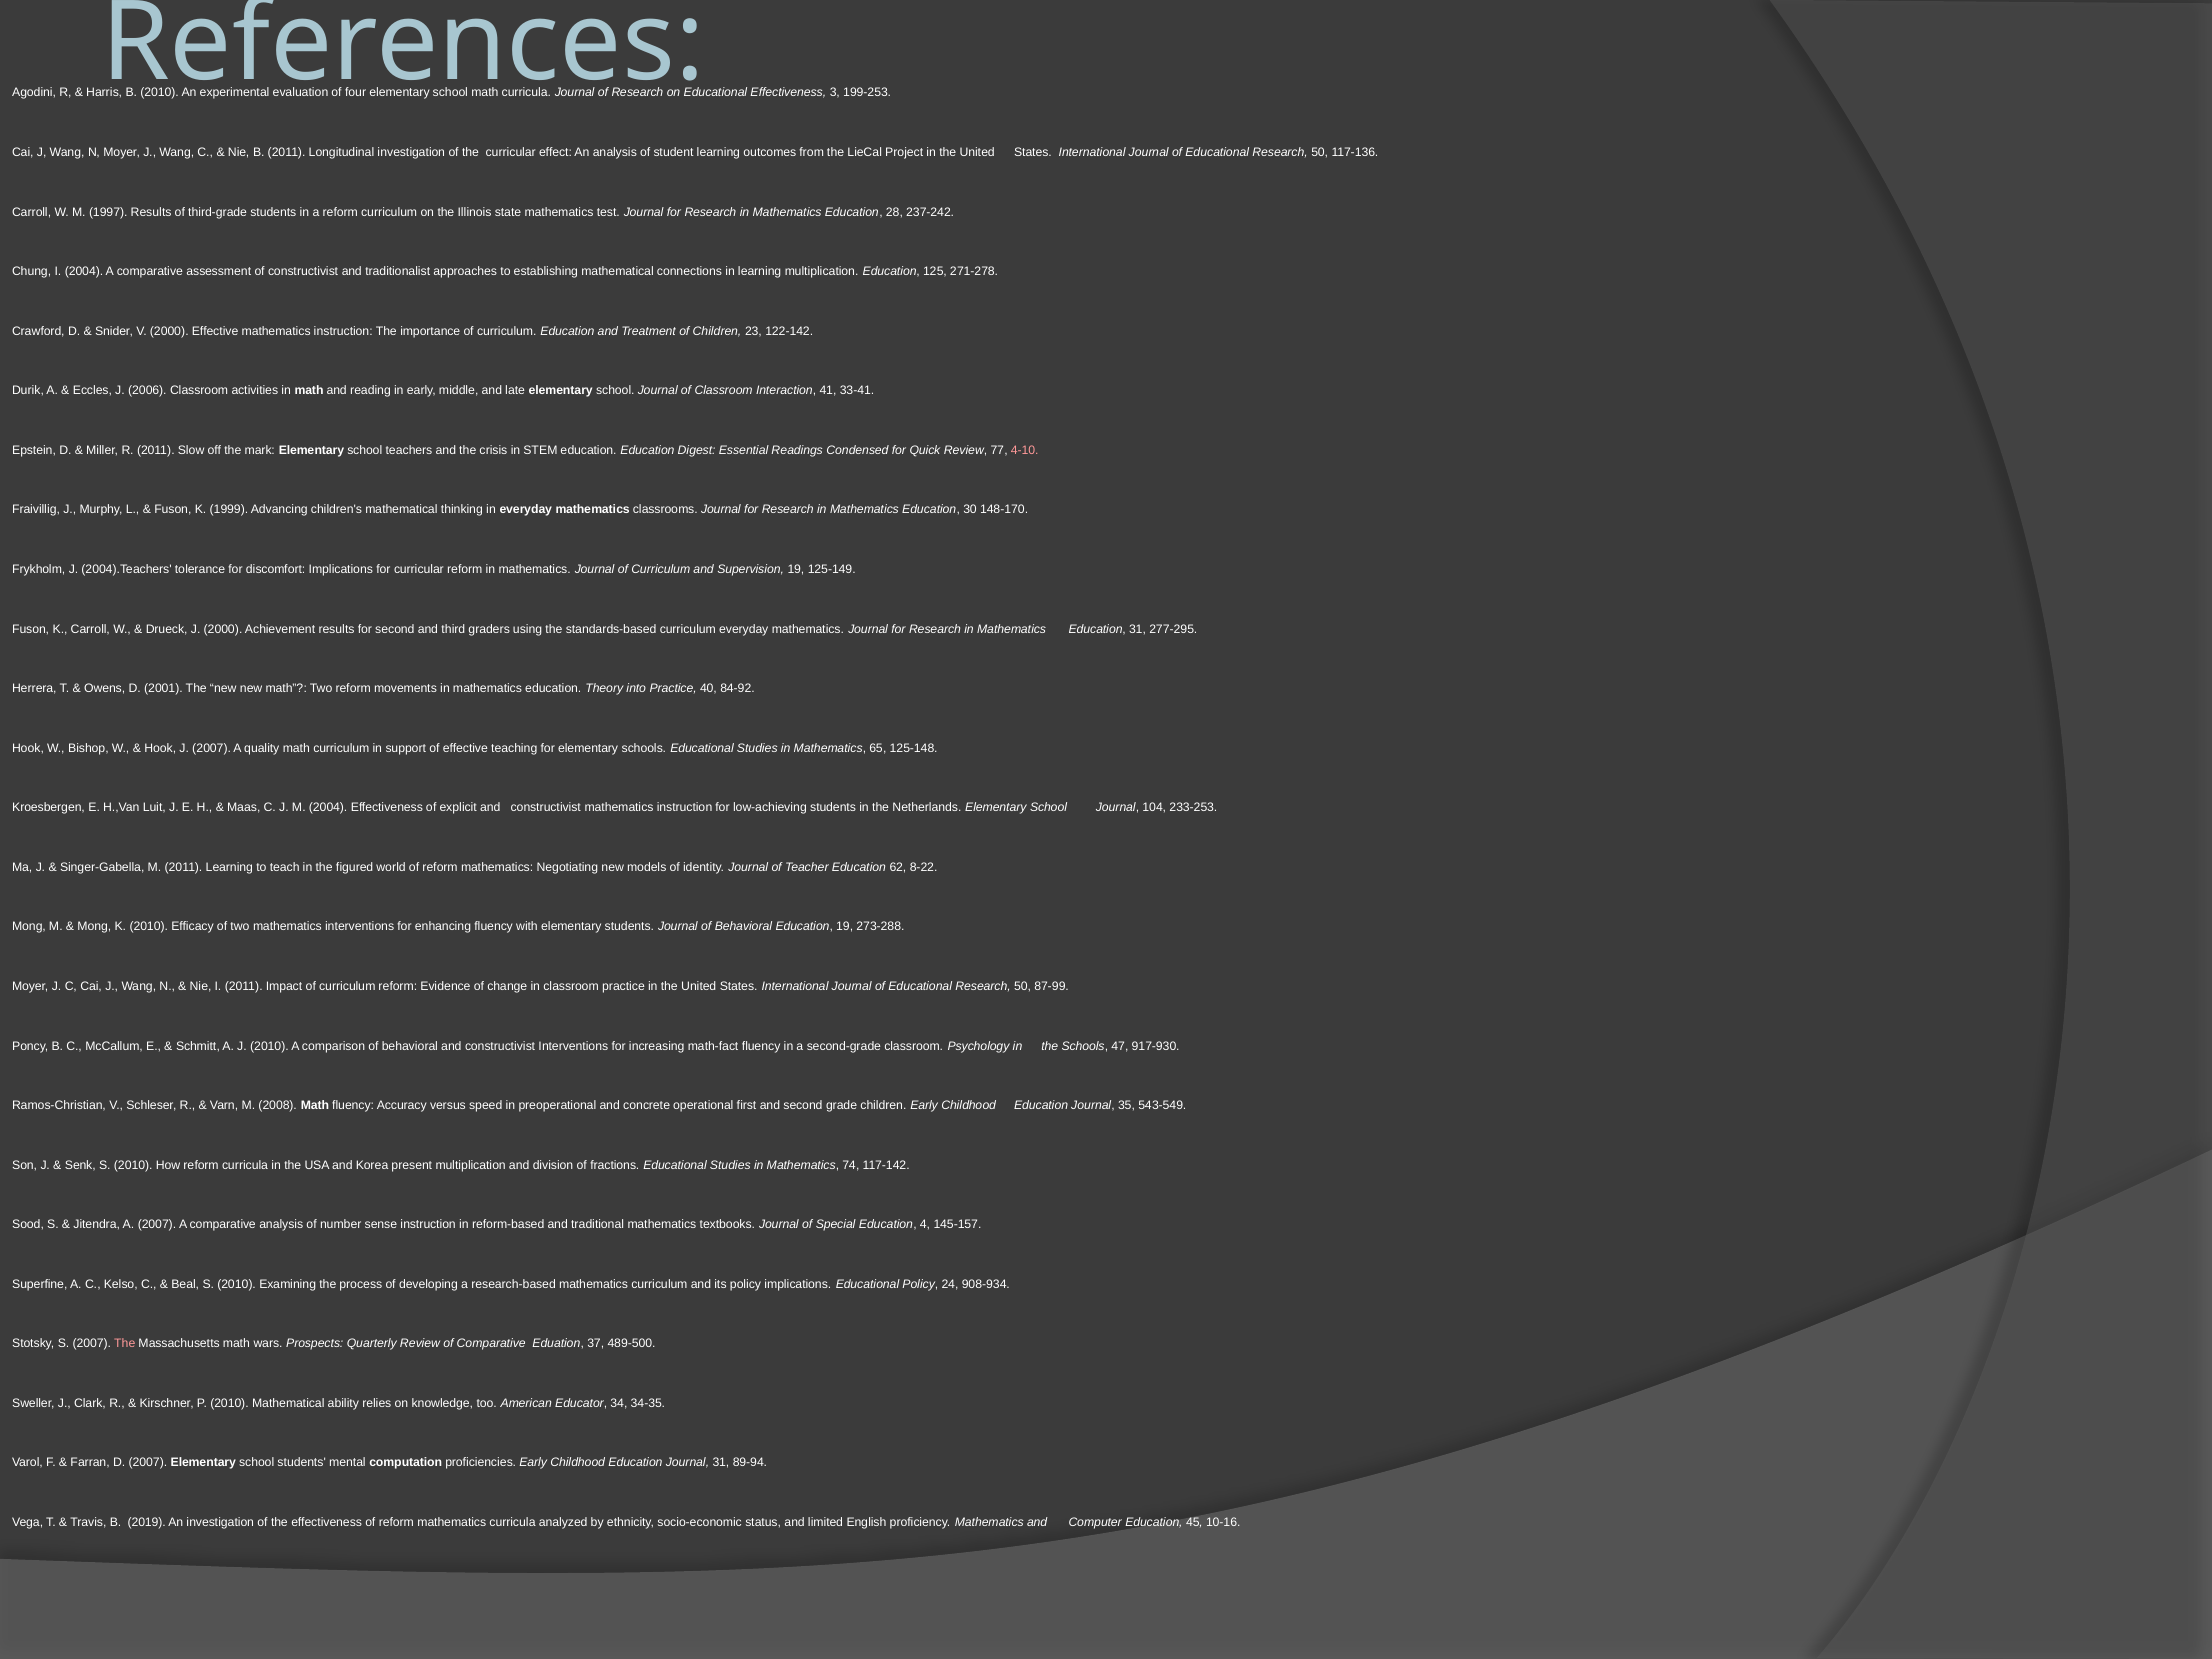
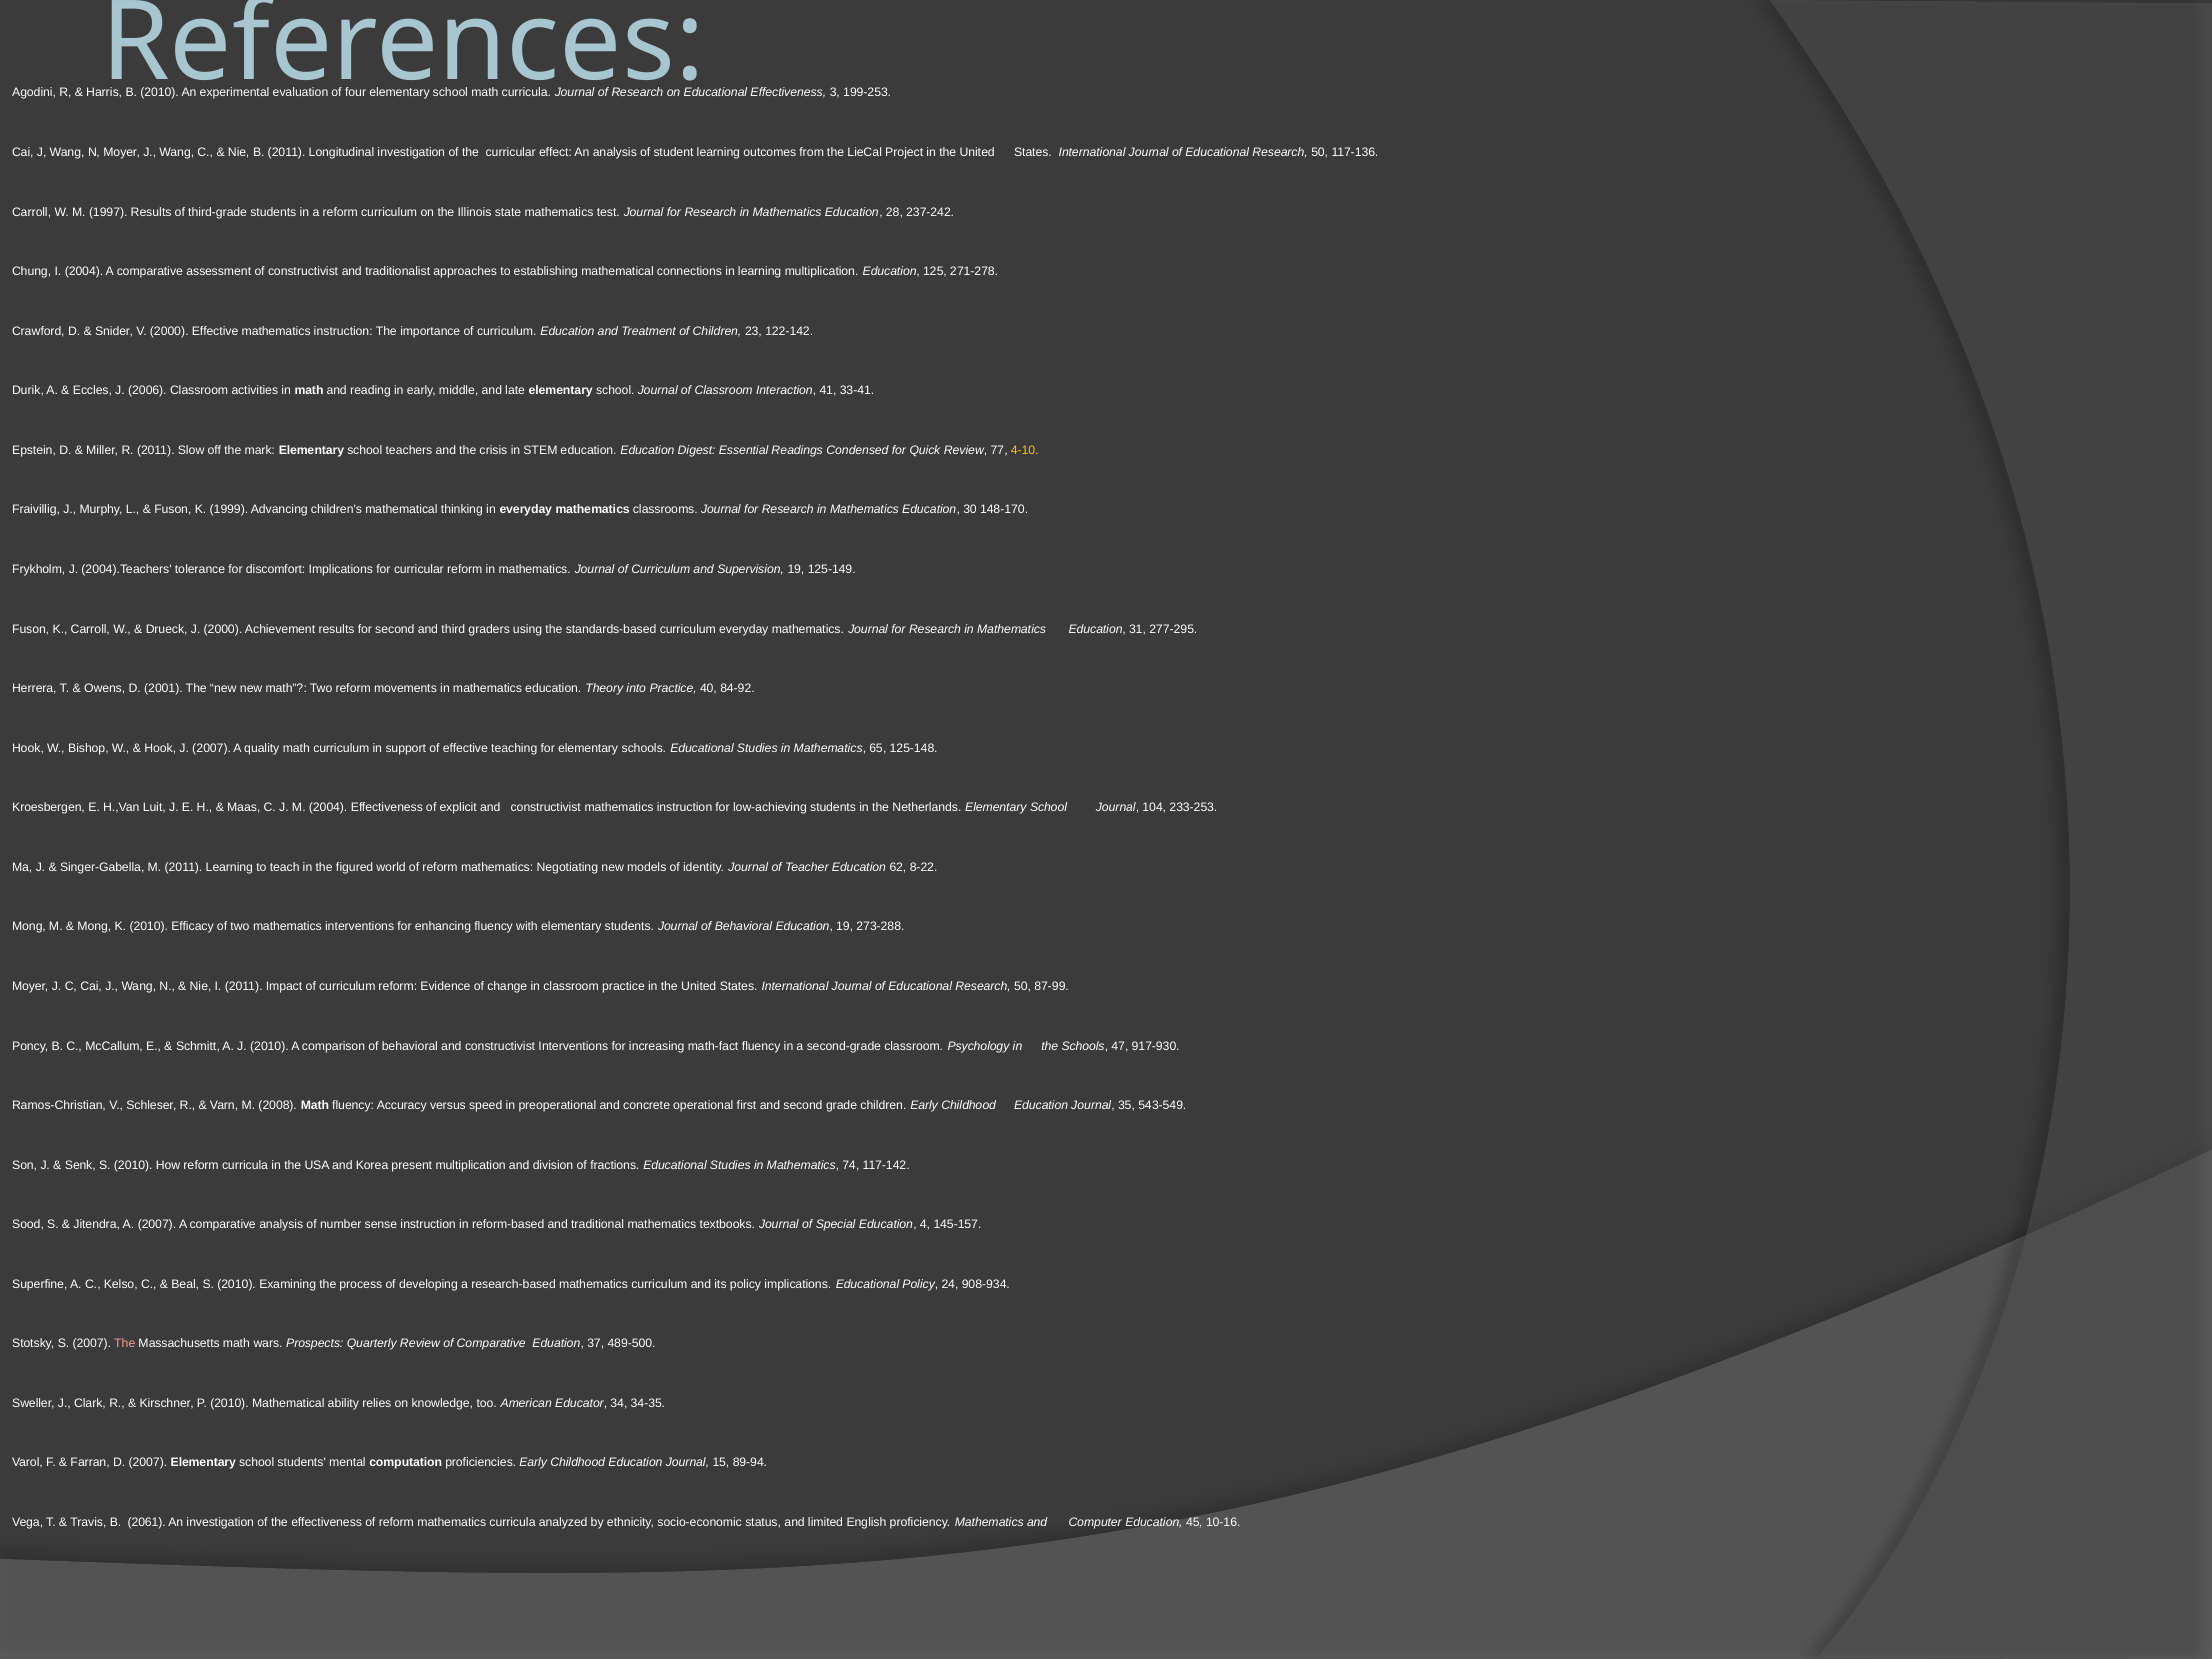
4-10 colour: pink -> yellow
Journal 31: 31 -> 15
2019: 2019 -> 2061
